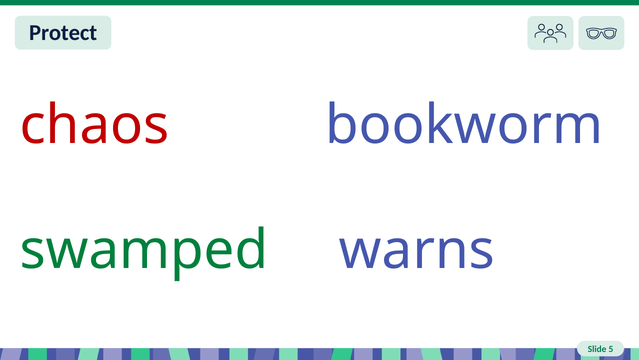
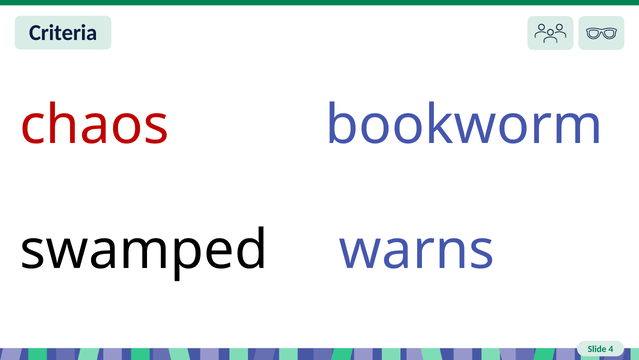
Protect: Protect -> Criteria
swamped colour: green -> black
5: 5 -> 4
